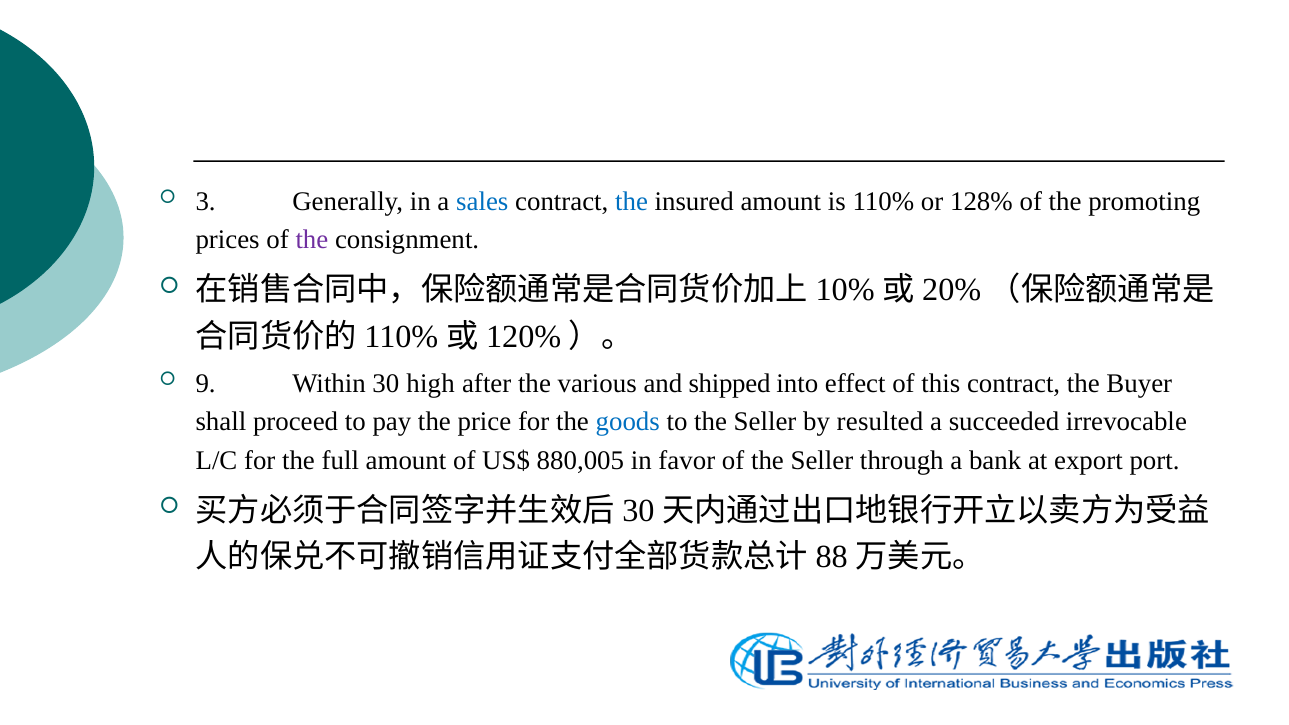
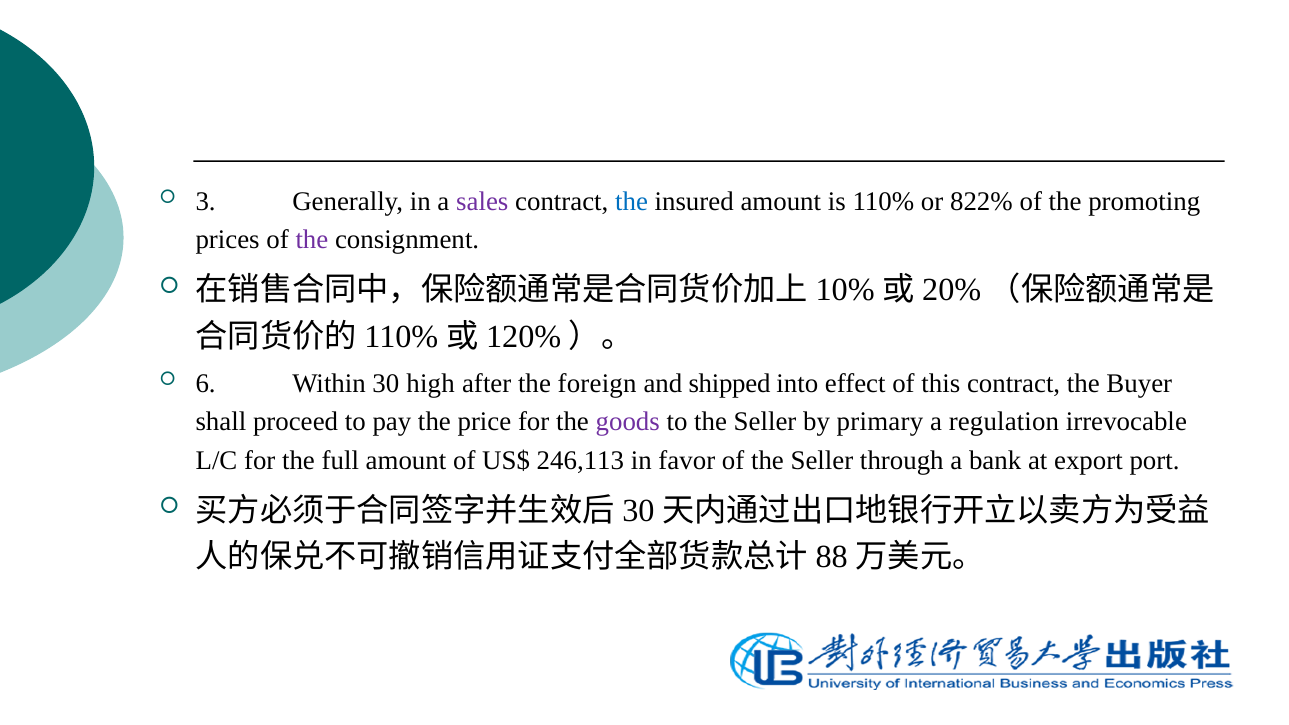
sales colour: blue -> purple
128%: 128% -> 822%
9: 9 -> 6
various: various -> foreign
goods colour: blue -> purple
resulted: resulted -> primary
succeeded: succeeded -> regulation
880,005: 880,005 -> 246,113
